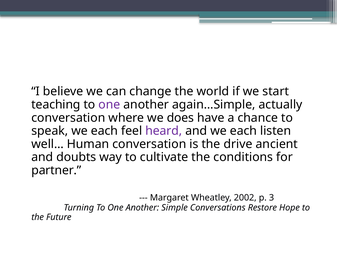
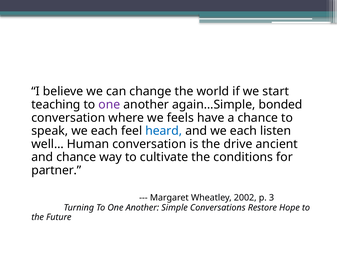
actually: actually -> bonded
does: does -> feels
heard colour: purple -> blue
and doubts: doubts -> chance
